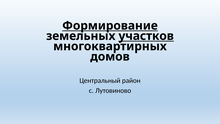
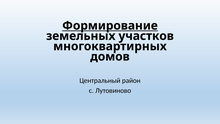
участков underline: present -> none
